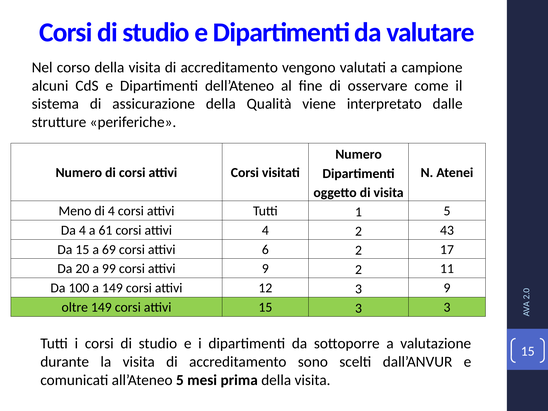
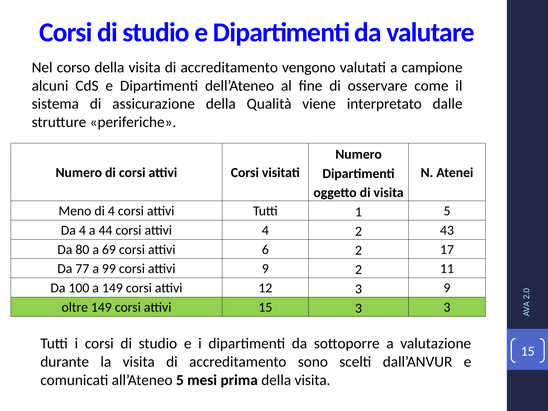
61: 61 -> 44
Da 15: 15 -> 80
20: 20 -> 77
